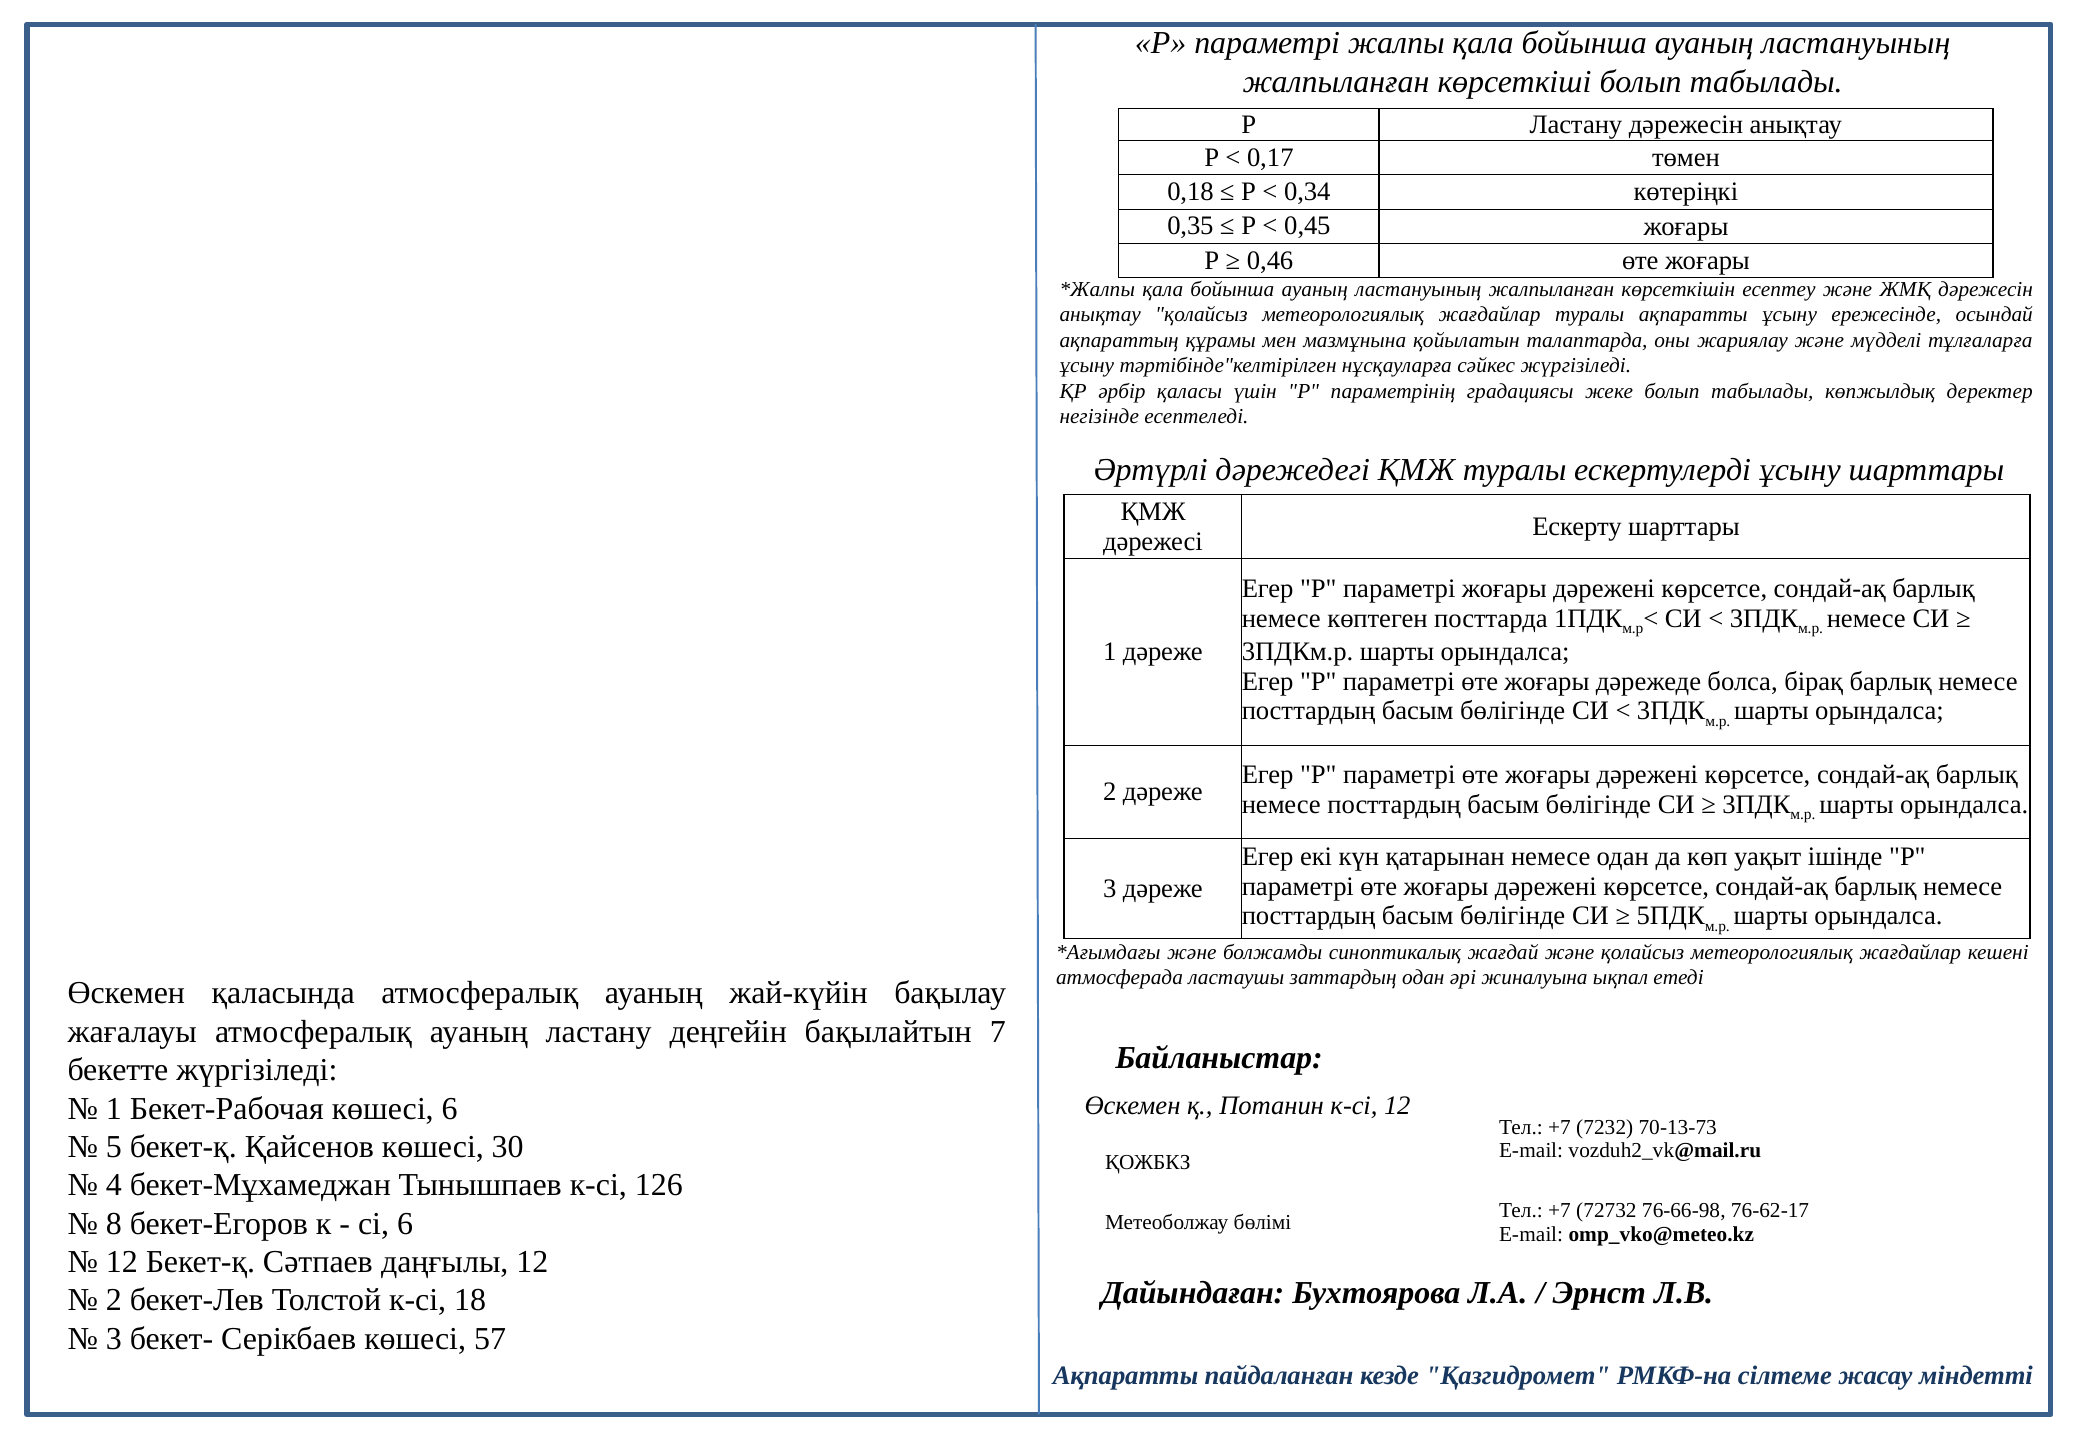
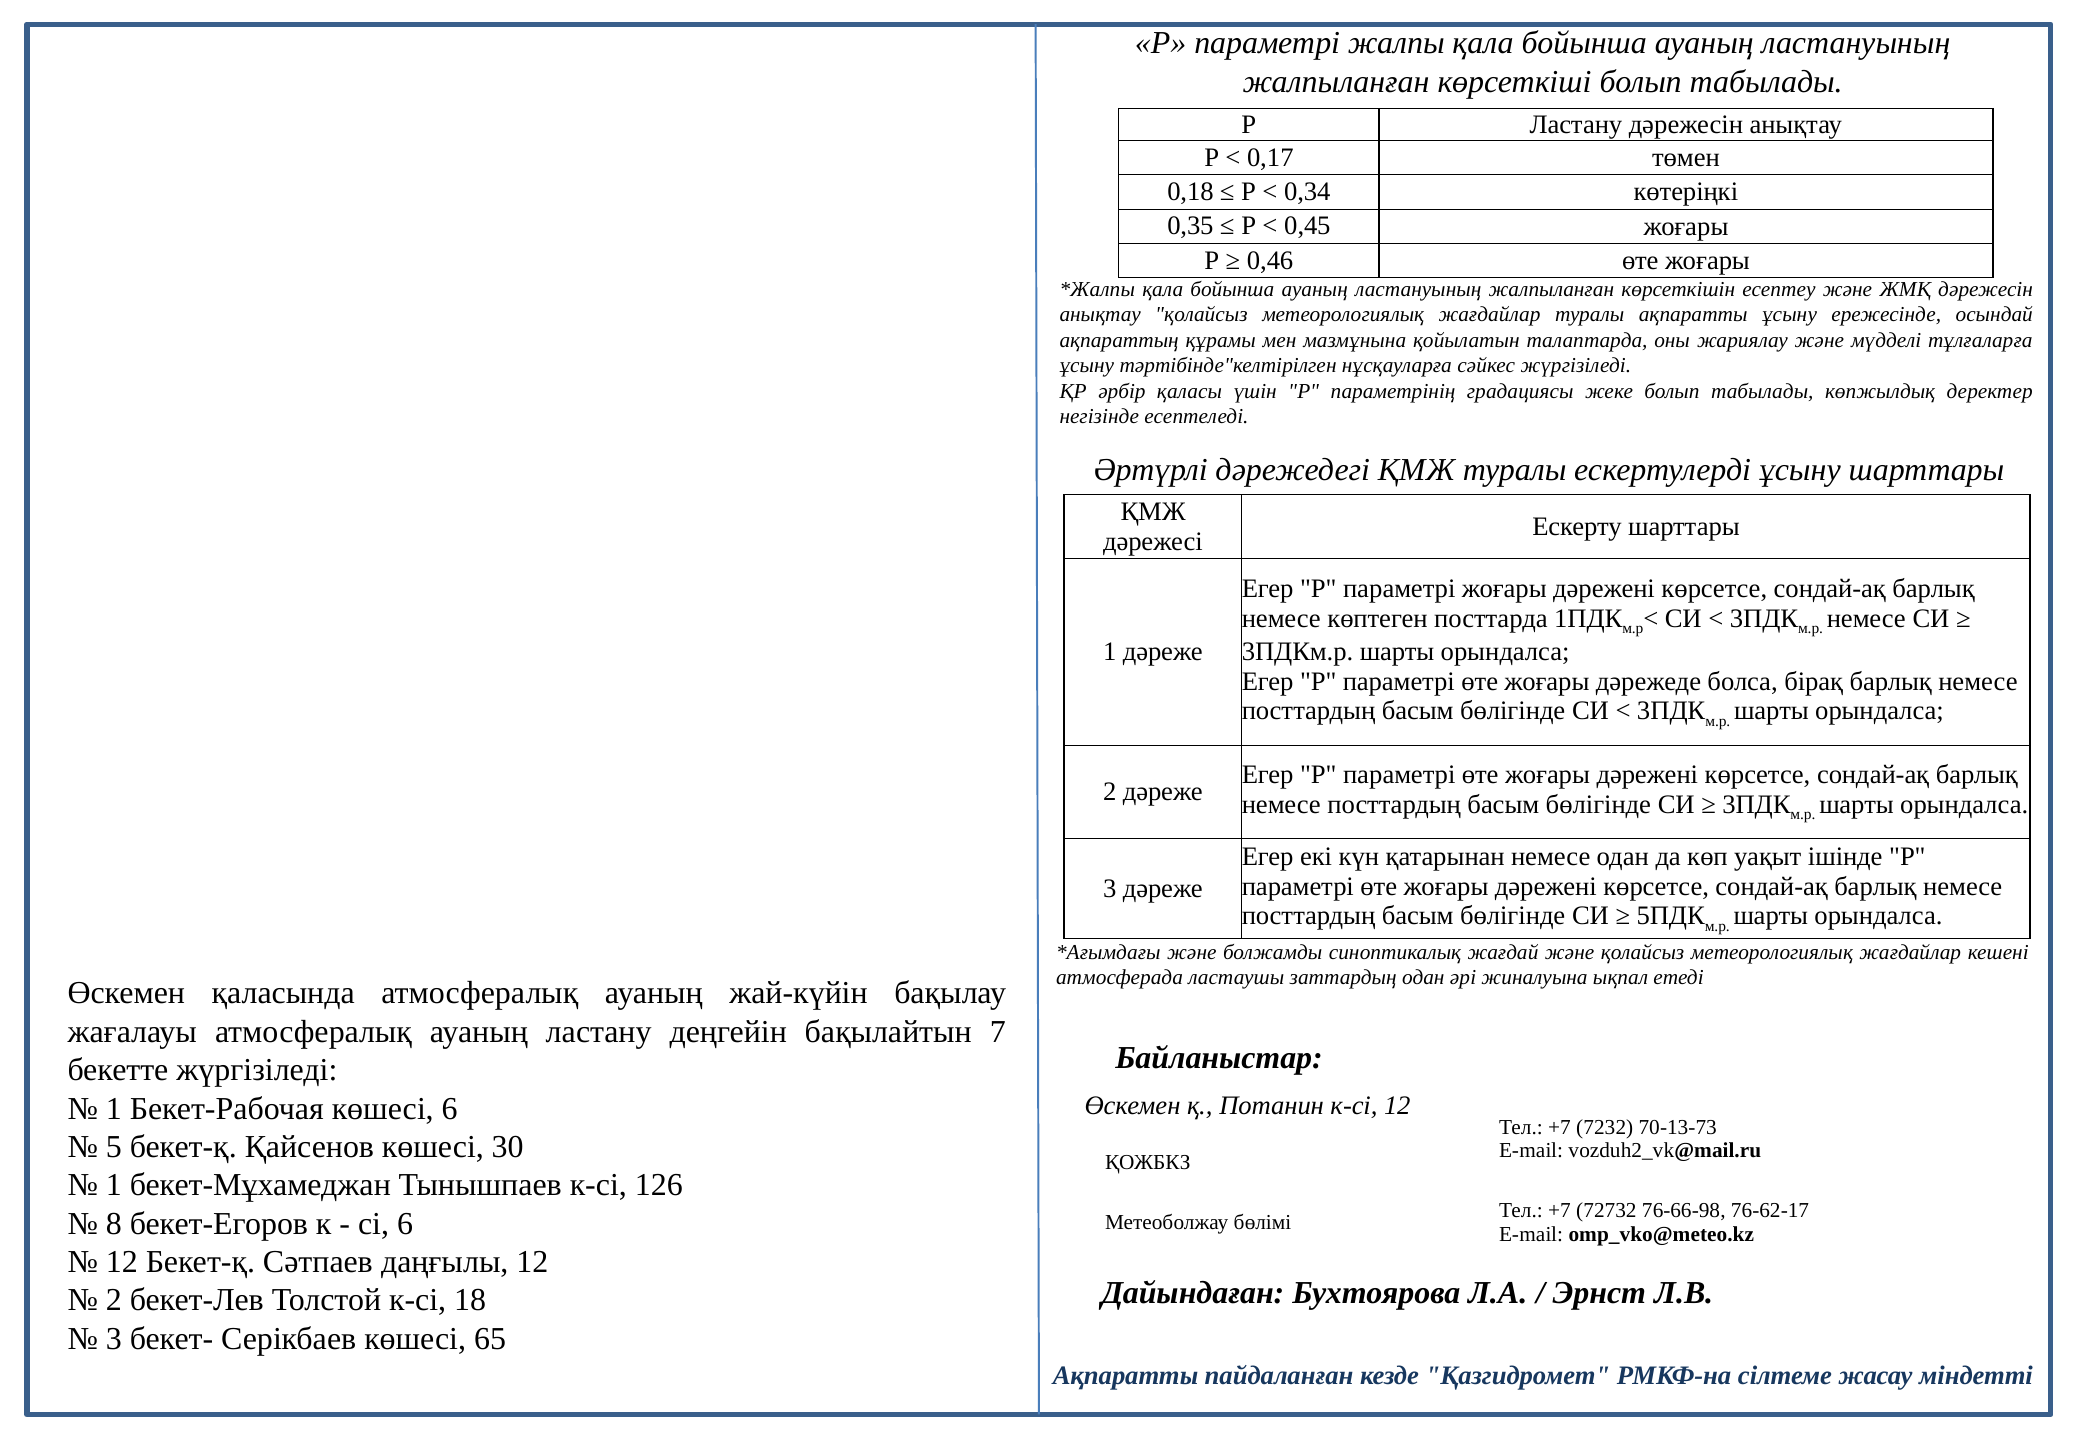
4 at (114, 1185): 4 -> 1
57: 57 -> 65
